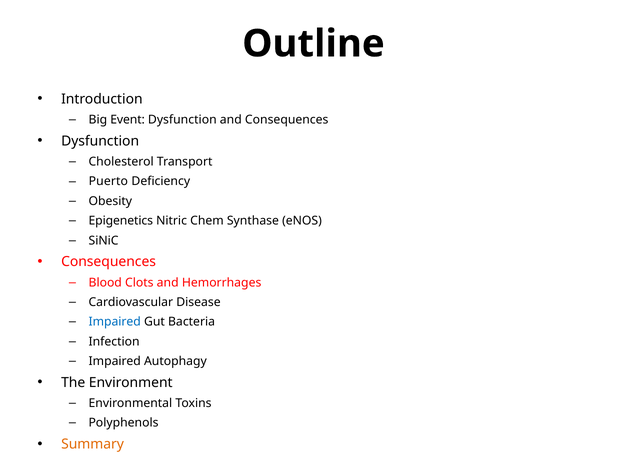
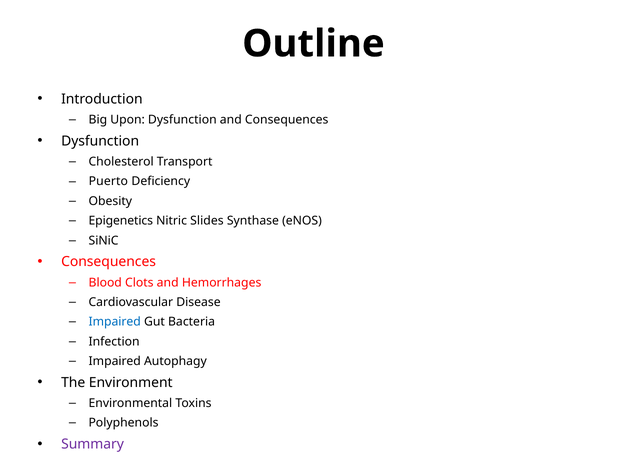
Event: Event -> Upon
Chem: Chem -> Slides
Summary colour: orange -> purple
